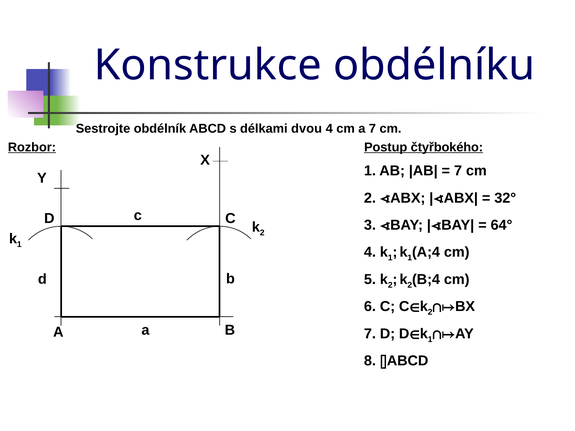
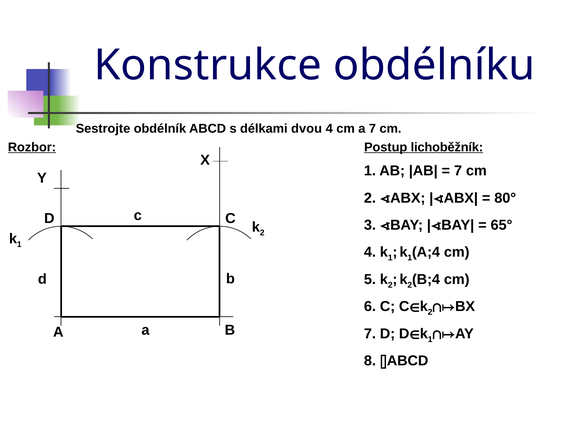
čtyřbokého: čtyřbokého -> lichoběžník
32°: 32° -> 80°
64°: 64° -> 65°
